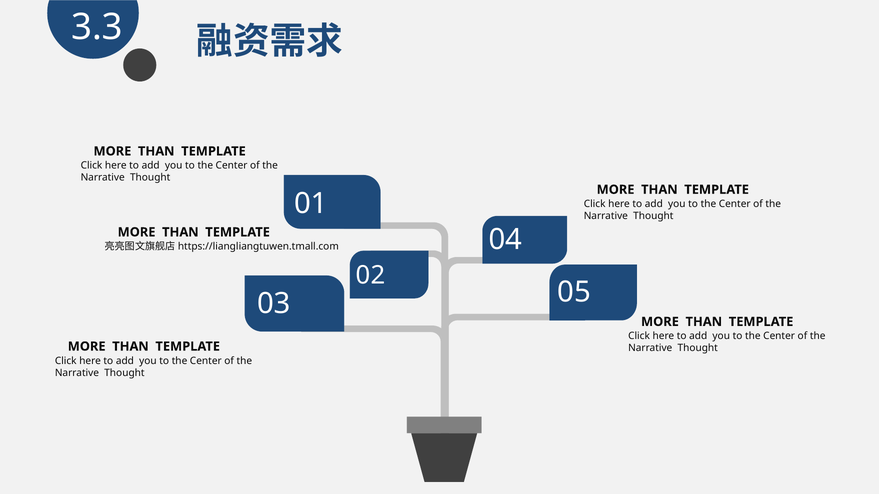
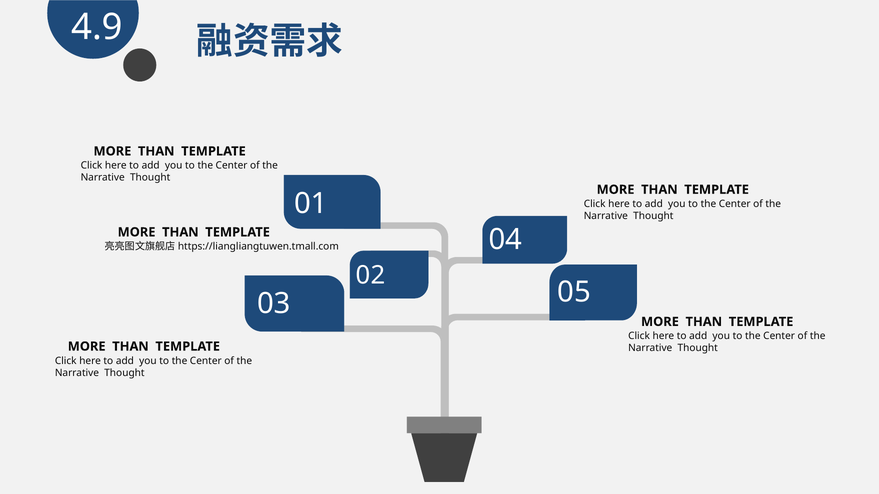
3.3: 3.3 -> 4.9
